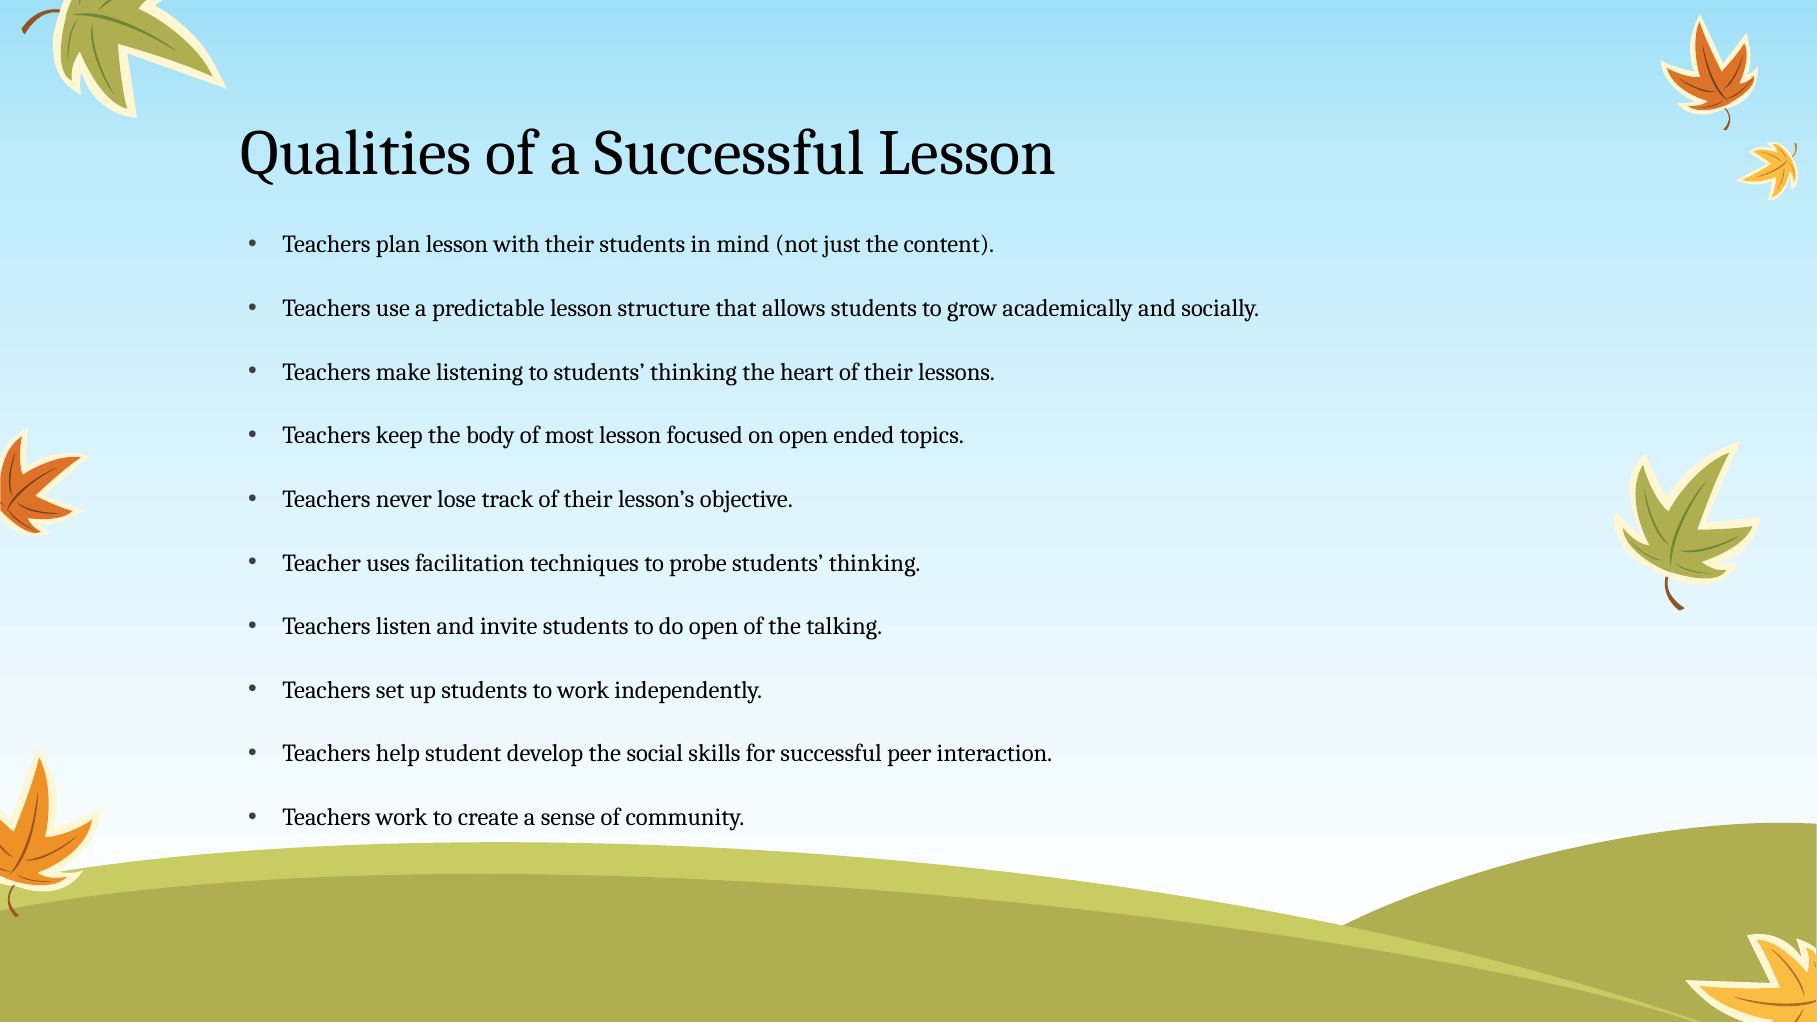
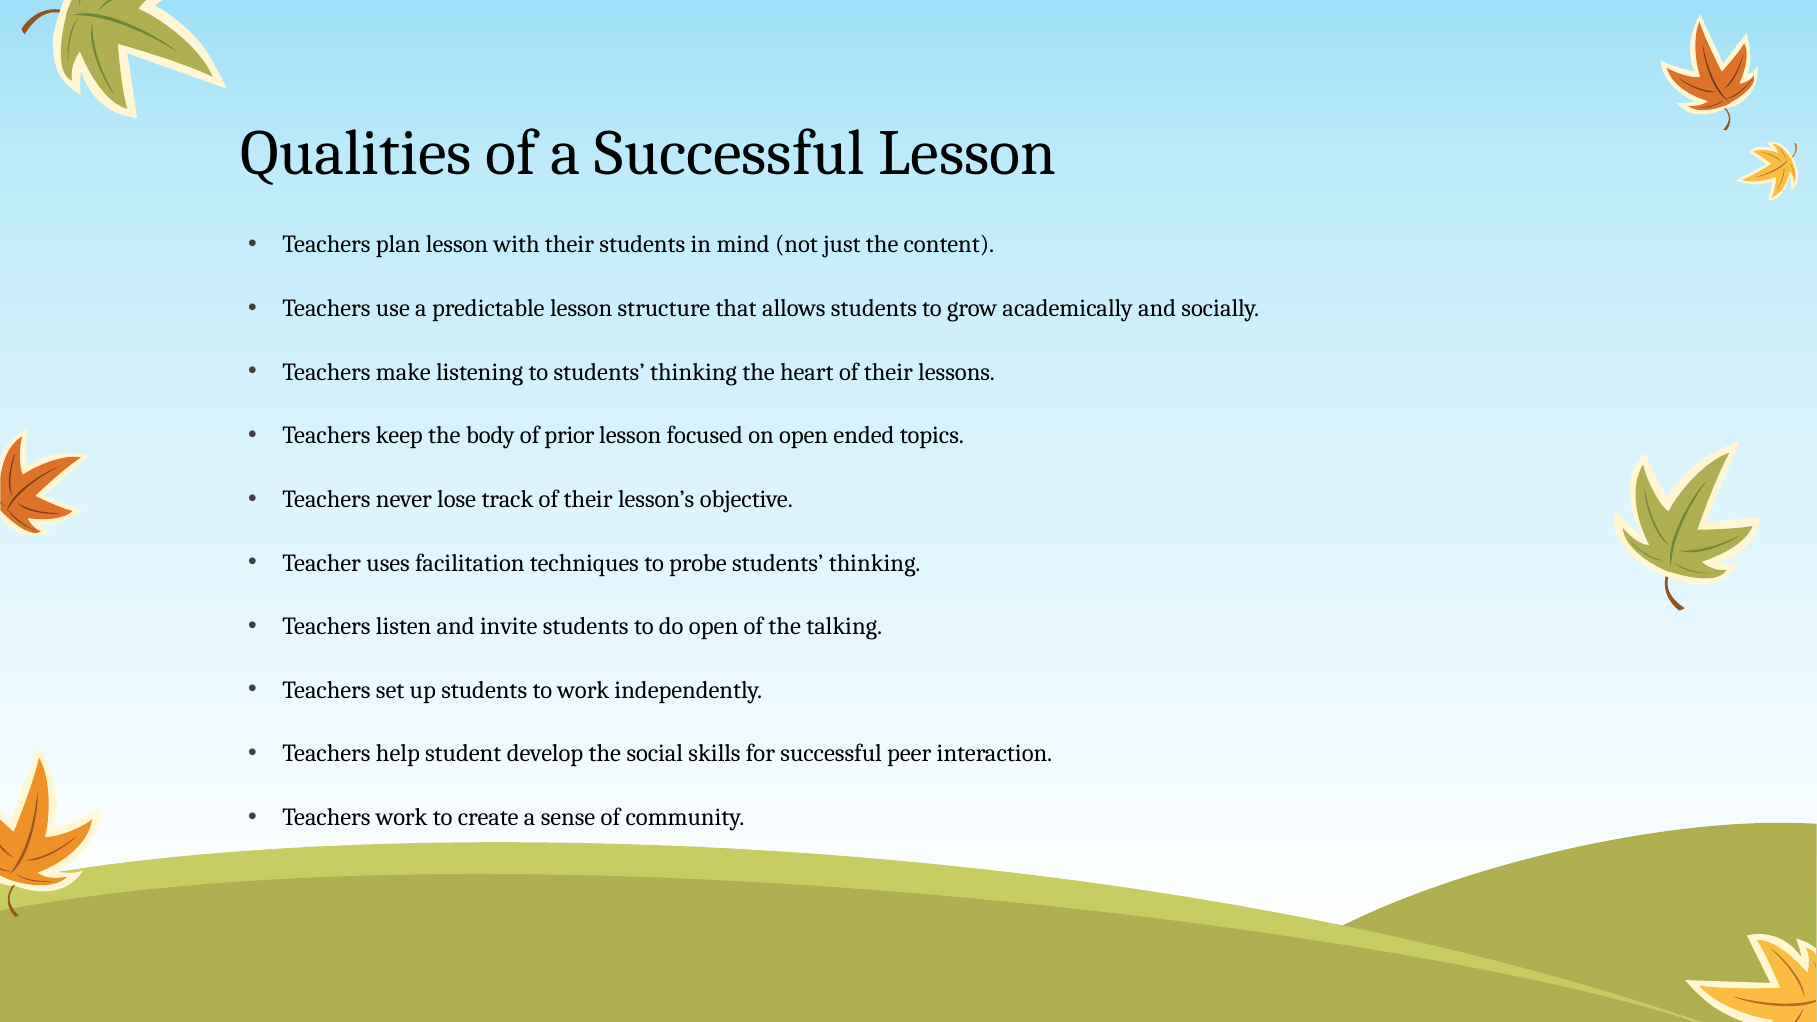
most: most -> prior
